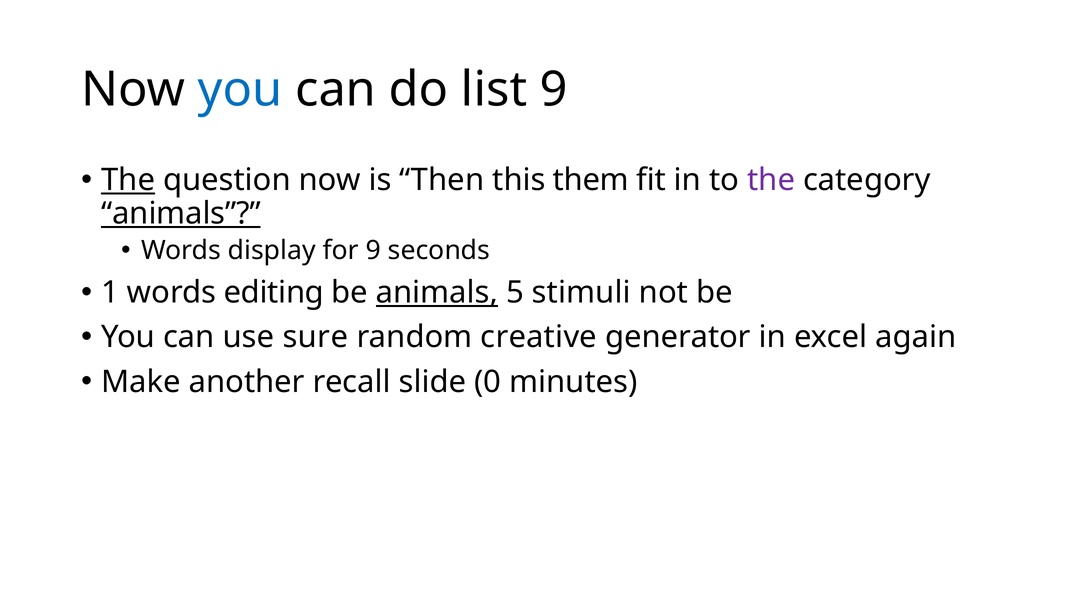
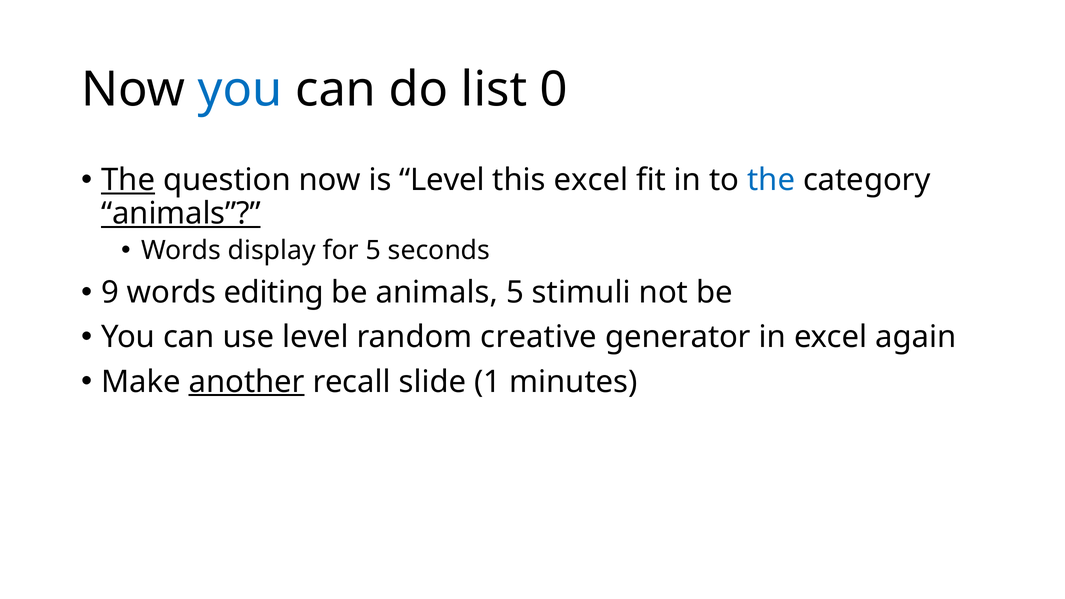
list 9: 9 -> 0
is Then: Then -> Level
this them: them -> excel
the at (771, 180) colour: purple -> blue
for 9: 9 -> 5
1: 1 -> 9
animals at (437, 293) underline: present -> none
use sure: sure -> level
another underline: none -> present
0: 0 -> 1
